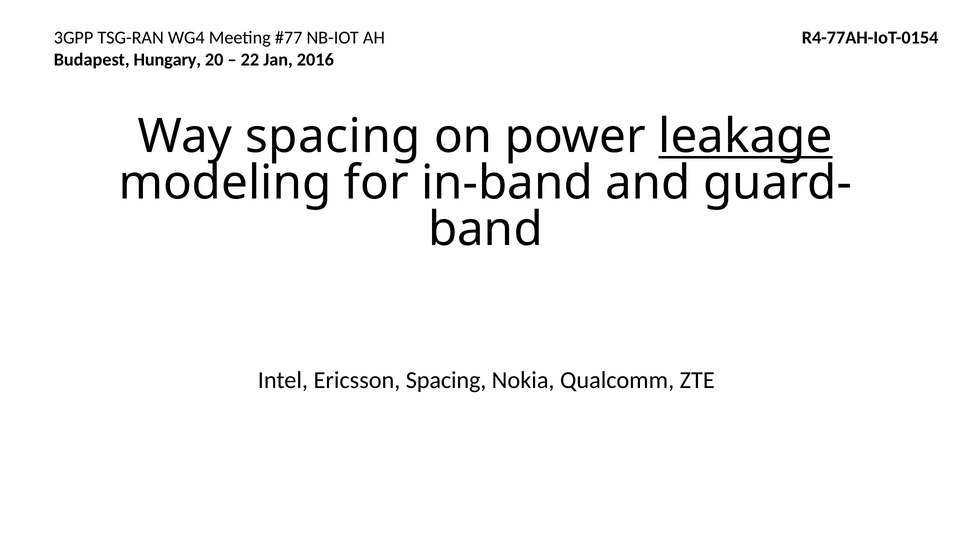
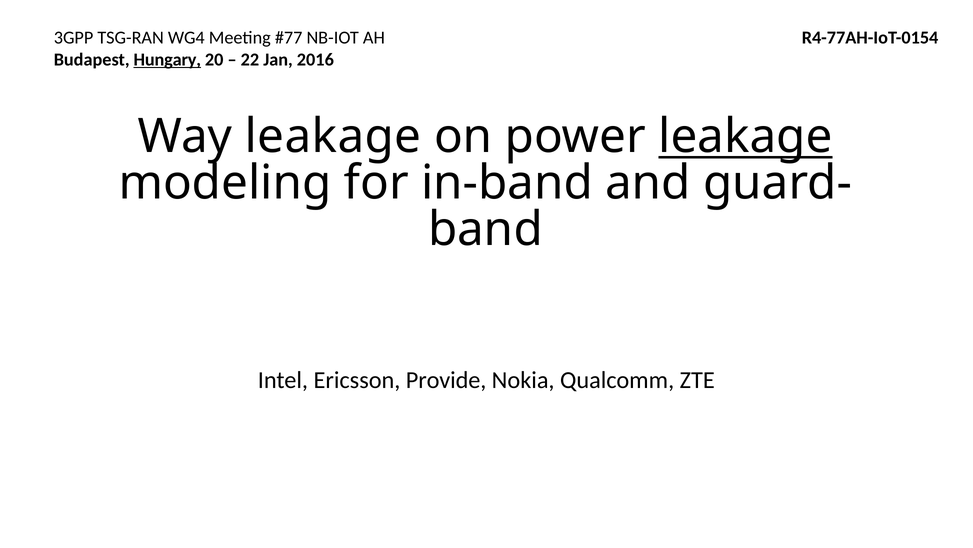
Hungary underline: none -> present
Way spacing: spacing -> leakage
Ericsson Spacing: Spacing -> Provide
